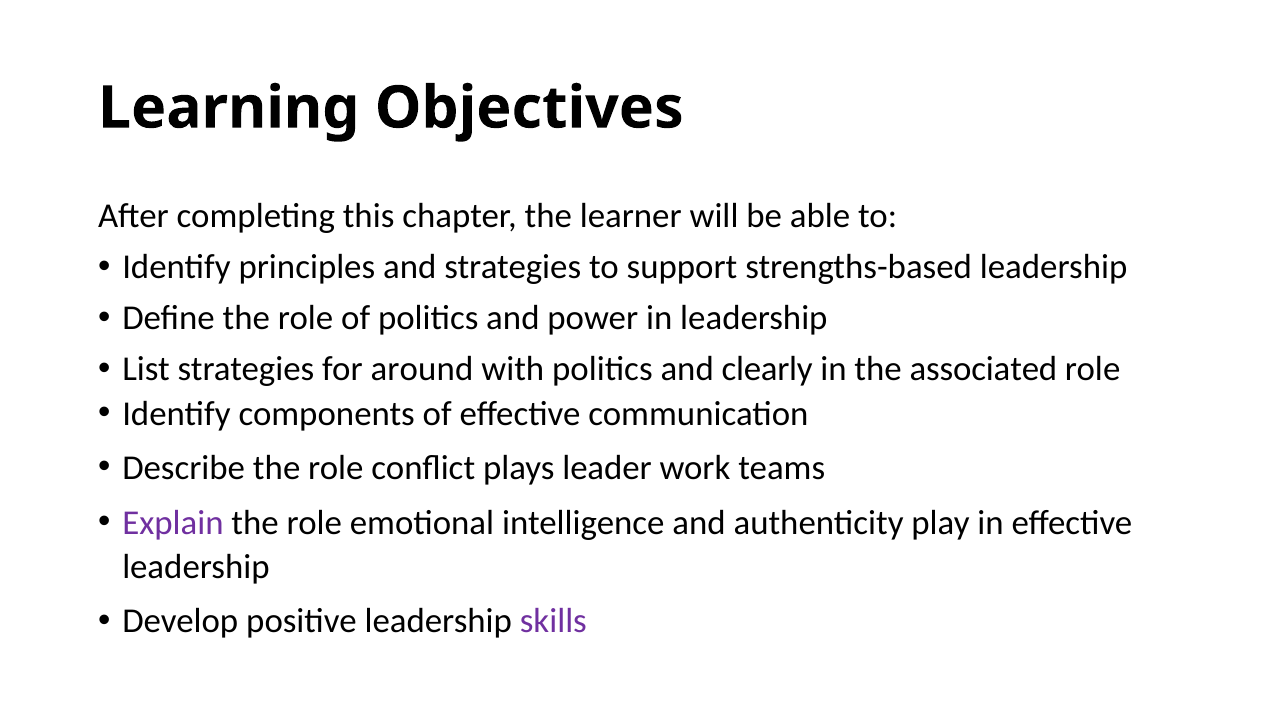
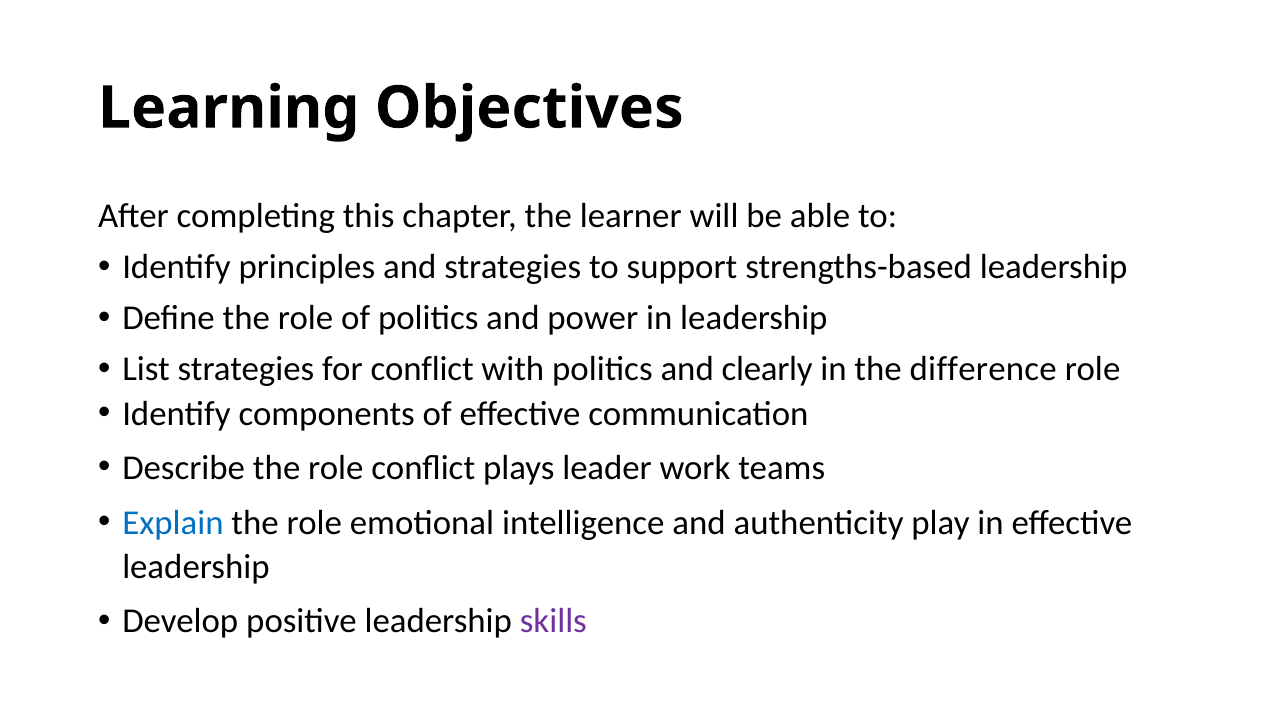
for around: around -> conflict
associated: associated -> difference
Explain colour: purple -> blue
